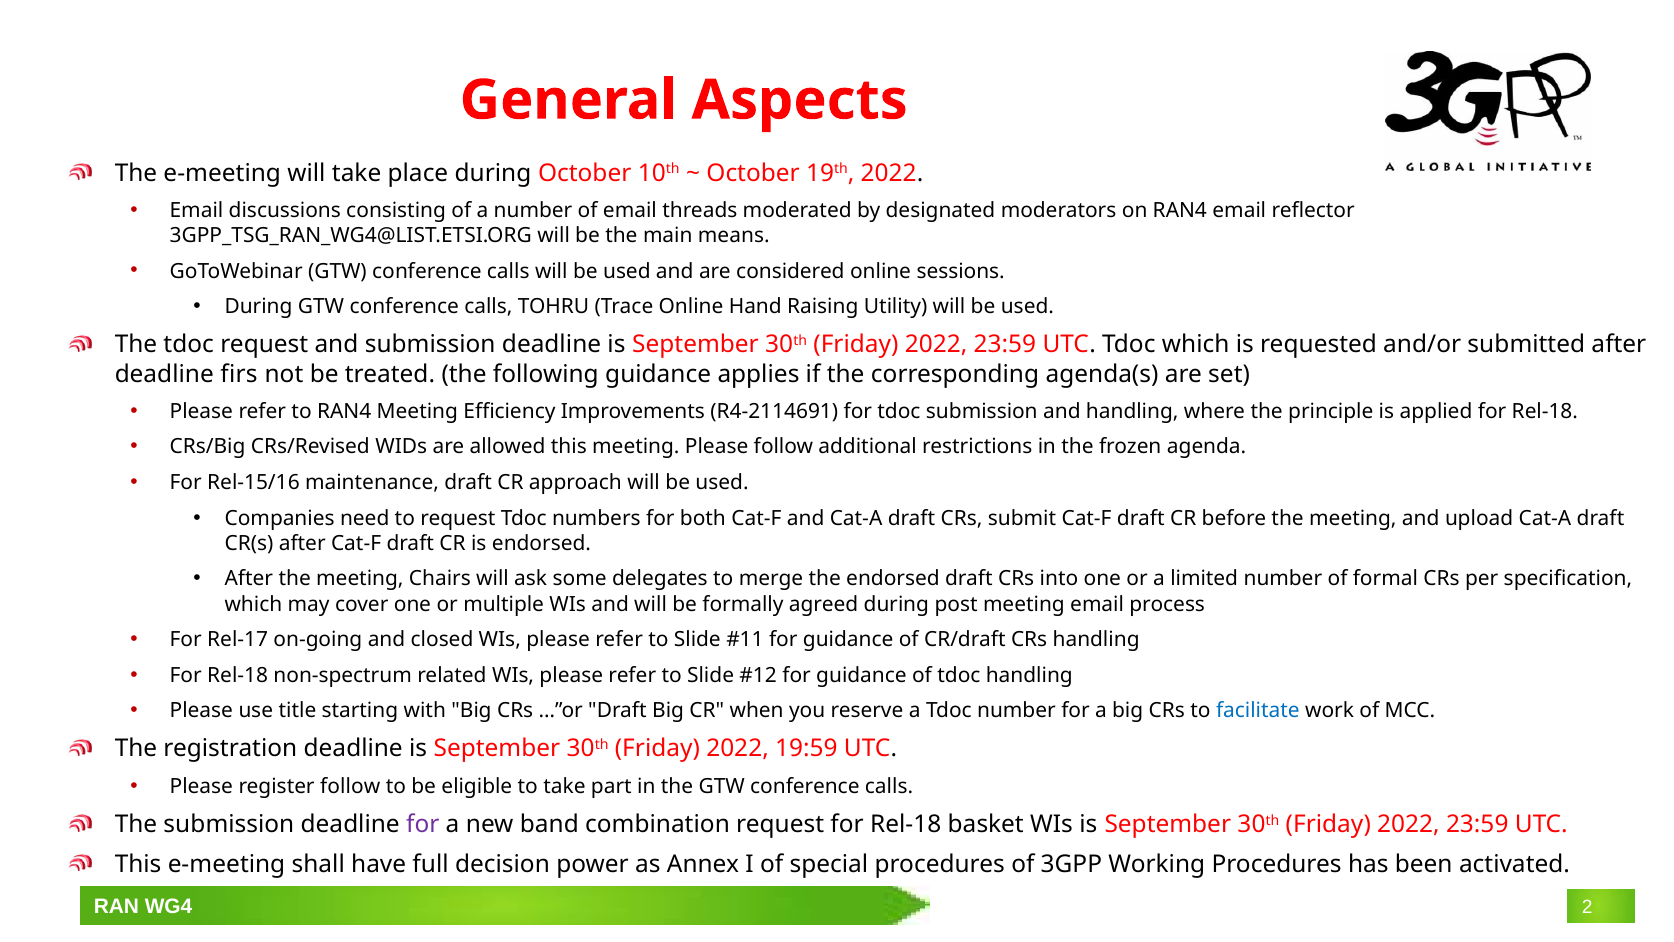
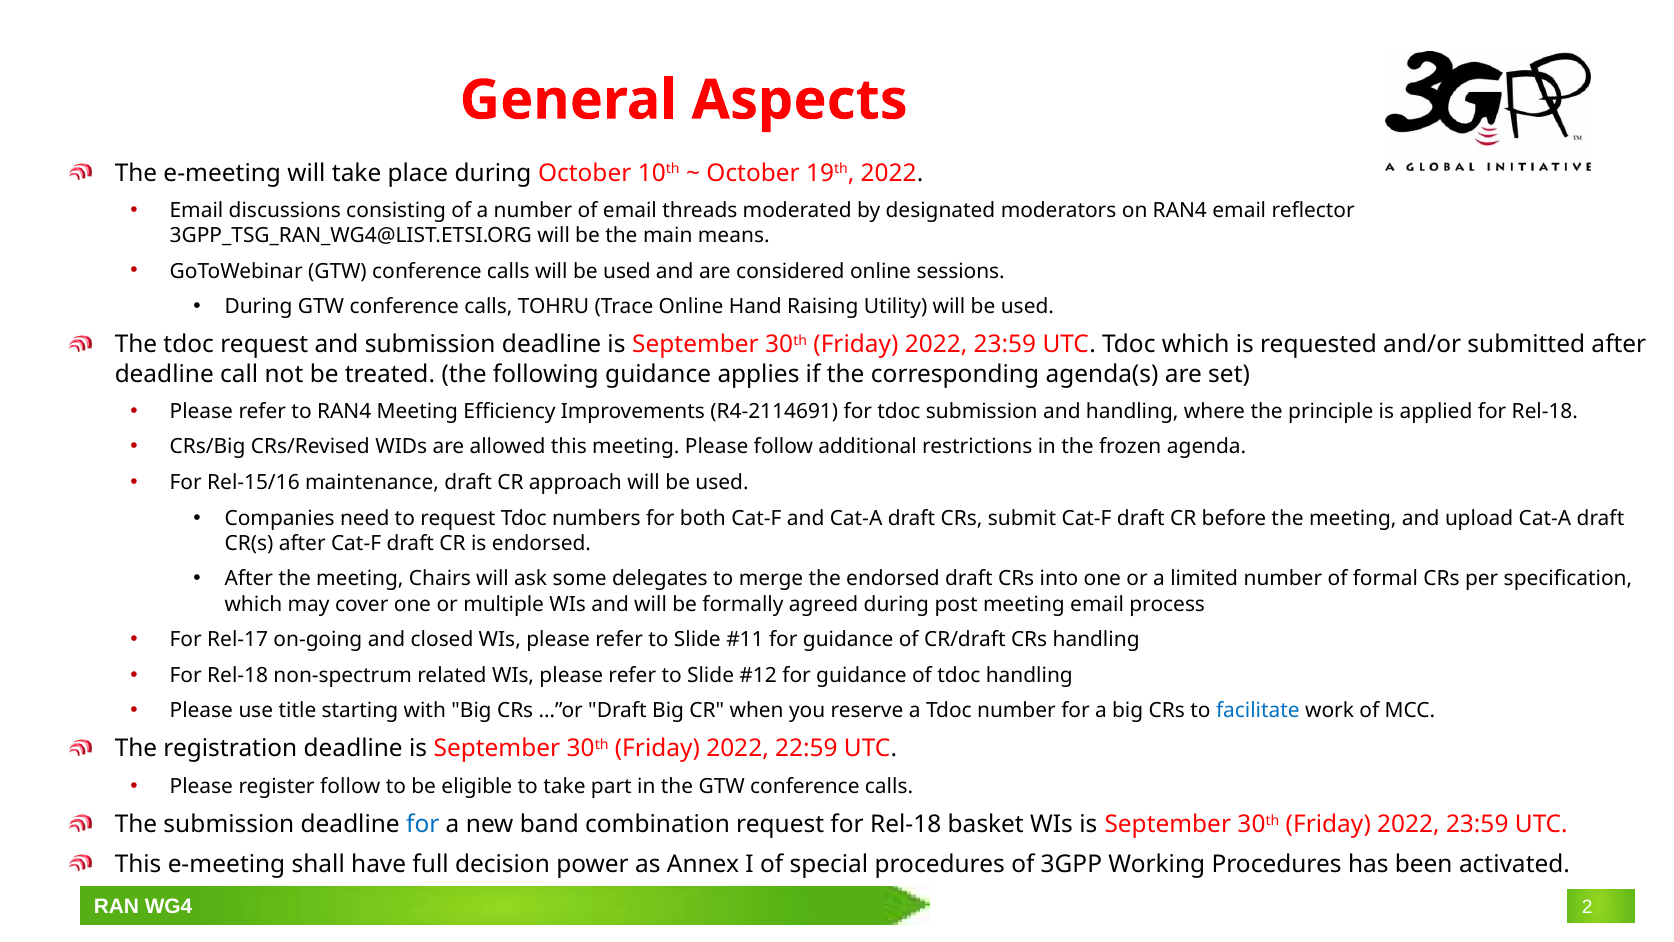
firs: firs -> call
19:59: 19:59 -> 22:59
for at (423, 824) colour: purple -> blue
